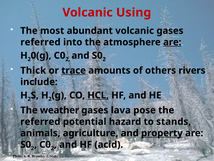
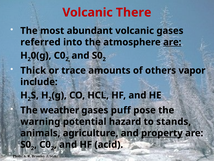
Using: Using -> There
trace underline: present -> none
rivers: rivers -> vapor
HCL underline: present -> none
lava: lava -> puff
referred at (40, 121): referred -> warning
